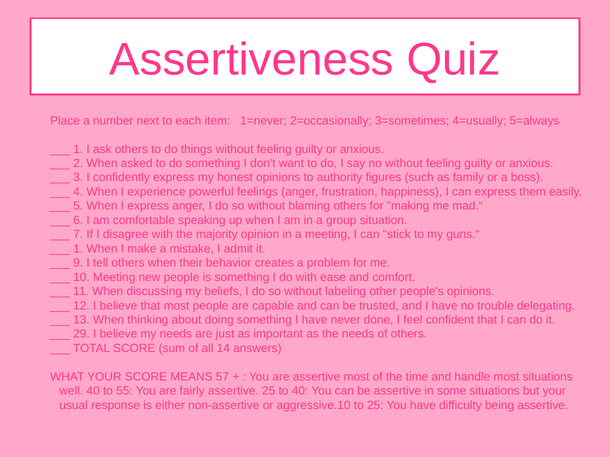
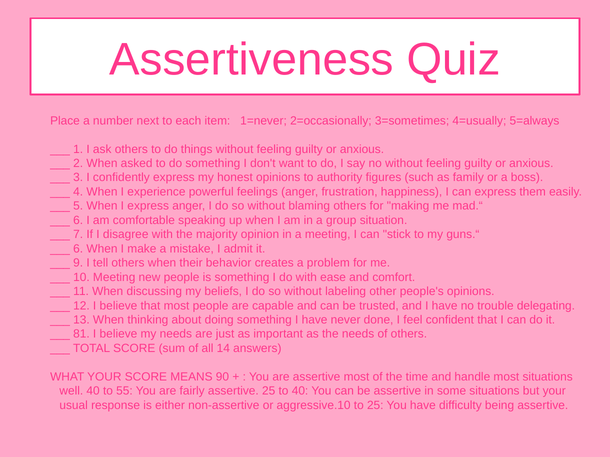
1 at (78, 249): 1 -> 6
29: 29 -> 81
57: 57 -> 90
